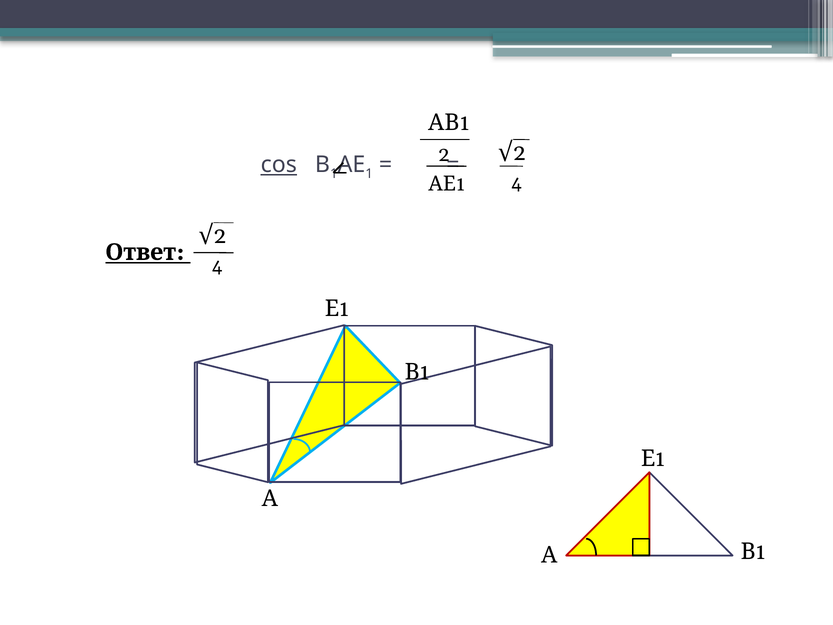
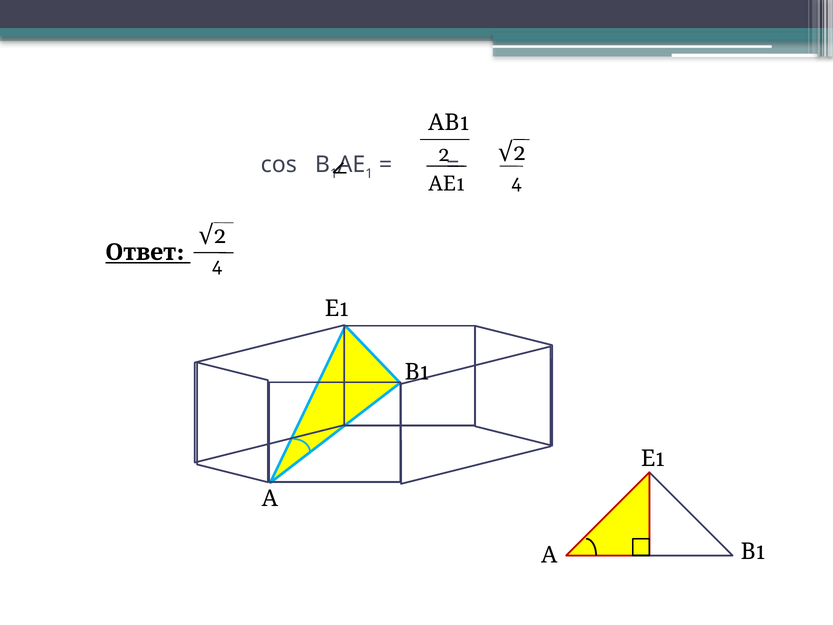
cos underline: present -> none
